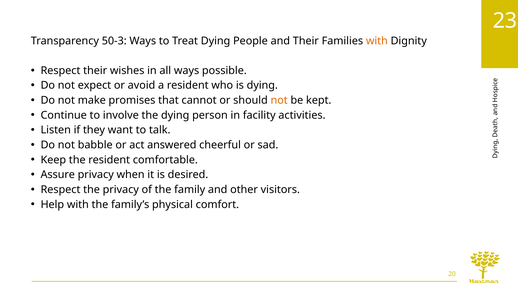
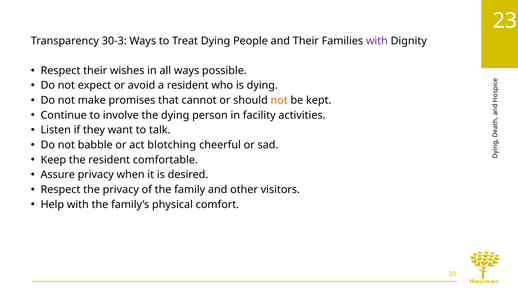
50-3: 50-3 -> 30-3
with at (377, 41) colour: orange -> purple
answered: answered -> blotching
